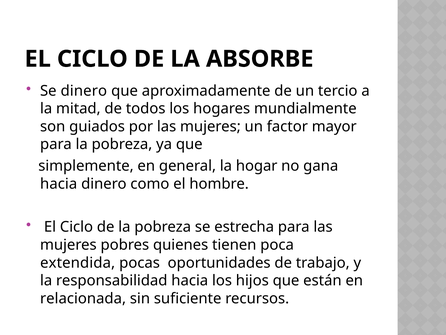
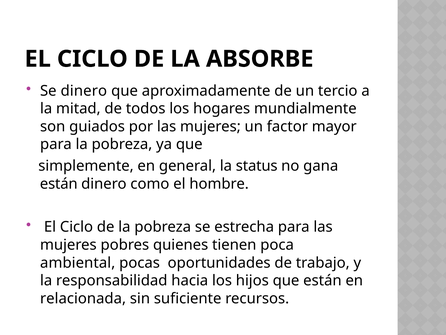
hogar: hogar -> status
hacia at (59, 184): hacia -> están
extendida: extendida -> ambiental
